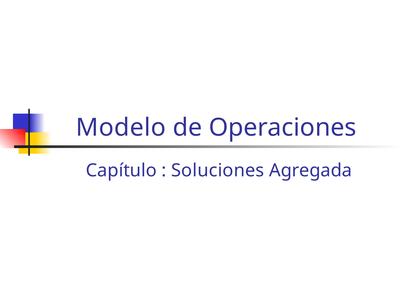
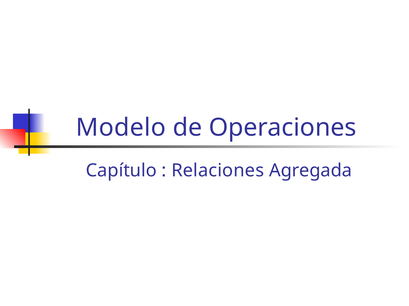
Soluciones: Soluciones -> Relaciones
